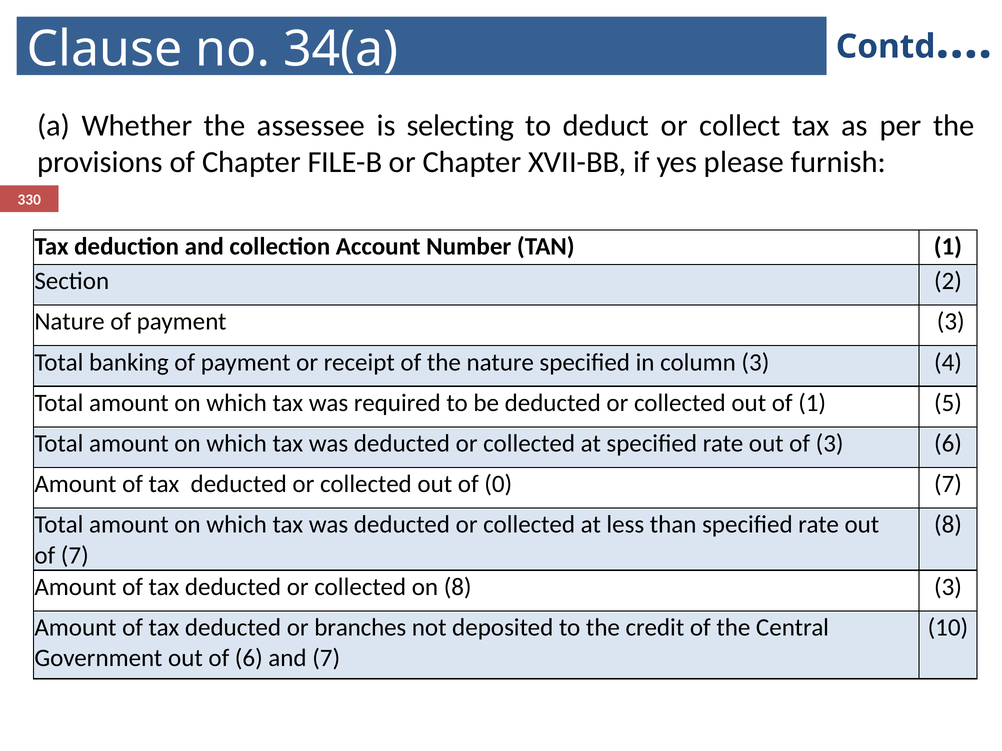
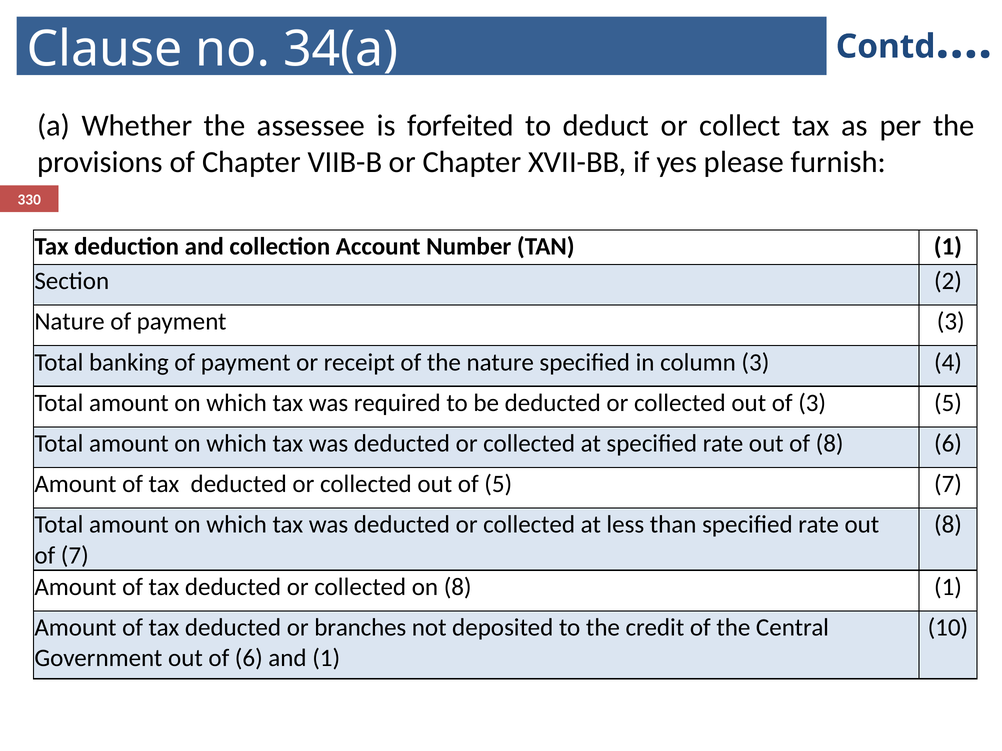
selecting: selecting -> forfeited
FILE-B: FILE-B -> VIIB-B
of 1: 1 -> 3
of 3: 3 -> 8
of 0: 0 -> 5
8 3: 3 -> 1
and 7: 7 -> 1
